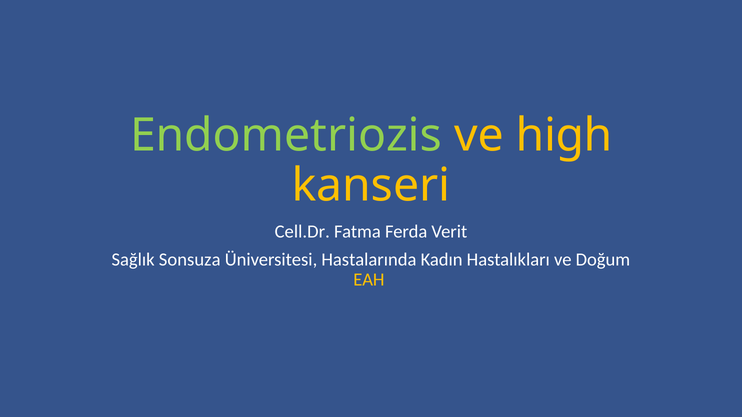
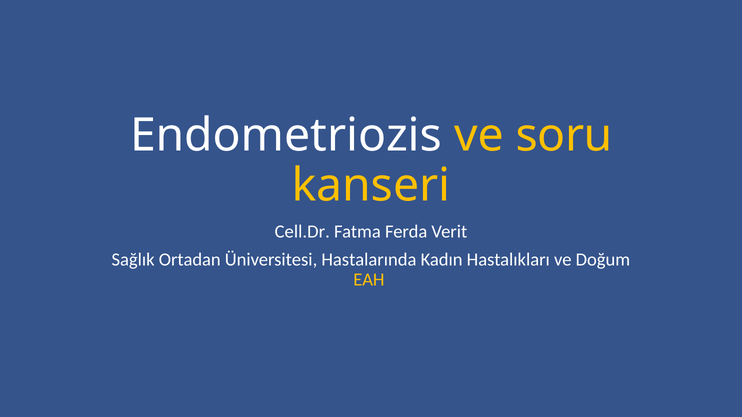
Endometriozis colour: light green -> white
high: high -> soru
Sonsuza: Sonsuza -> Ortadan
